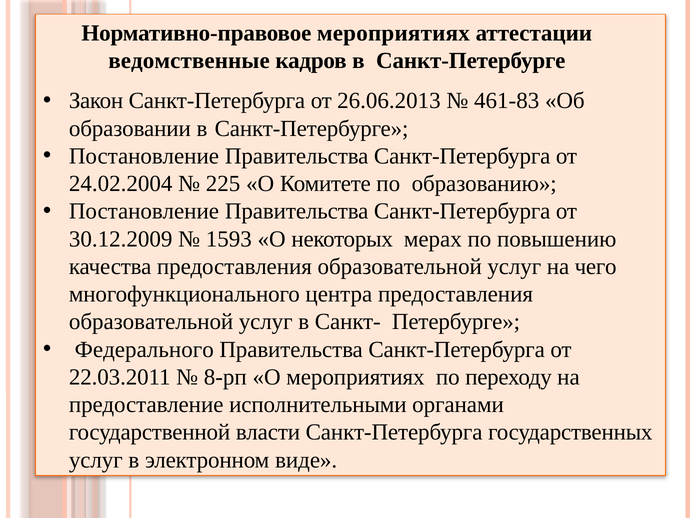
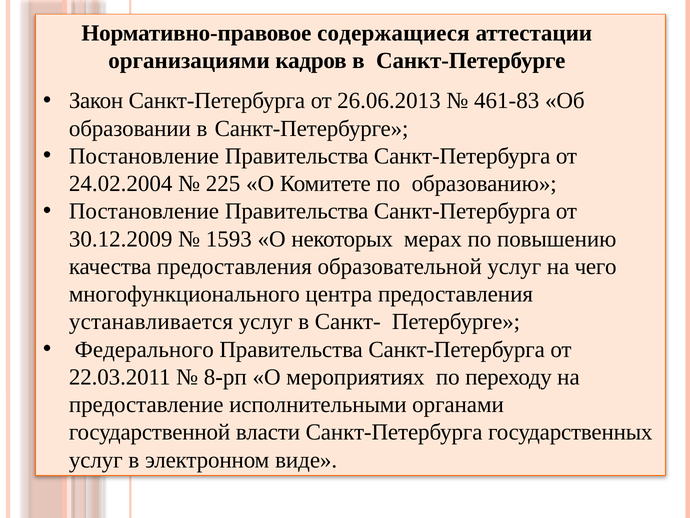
Нормативно-правовое мероприятиях: мероприятиях -> содержащиеся
ведомственные: ведомственные -> организациями
образовательной at (151, 322): образовательной -> устанавливается
